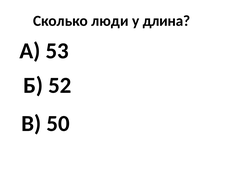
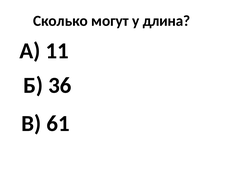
люди: люди -> могут
53: 53 -> 11
52: 52 -> 36
50: 50 -> 61
